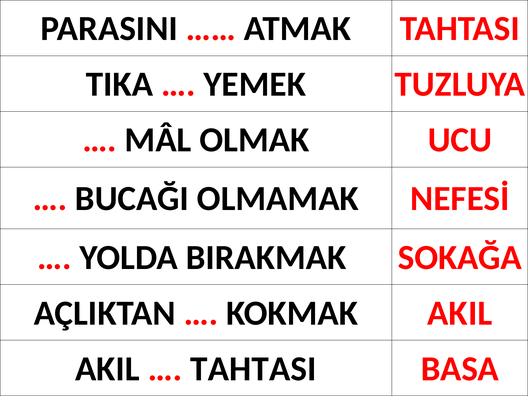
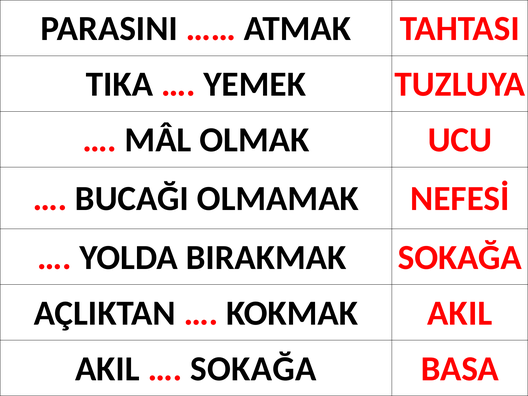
TAHTASI at (253, 369): TAHTASI -> SOKAĞA
